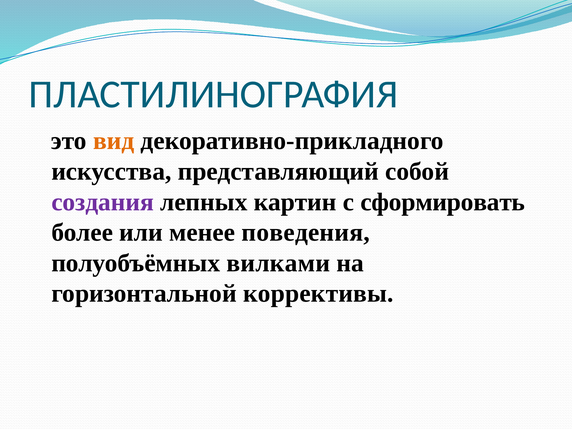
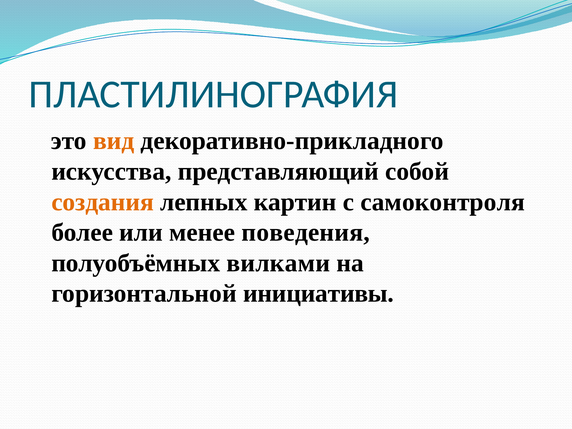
создания colour: purple -> orange
сформировать: сформировать -> самоконтроля
коррективы: коррективы -> инициативы
